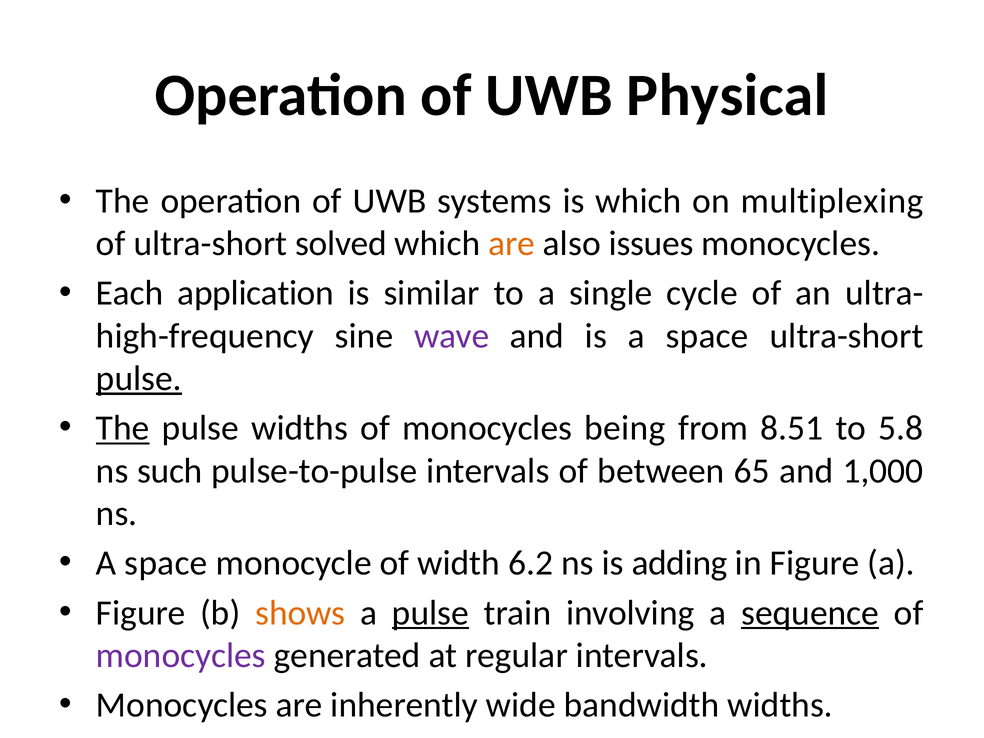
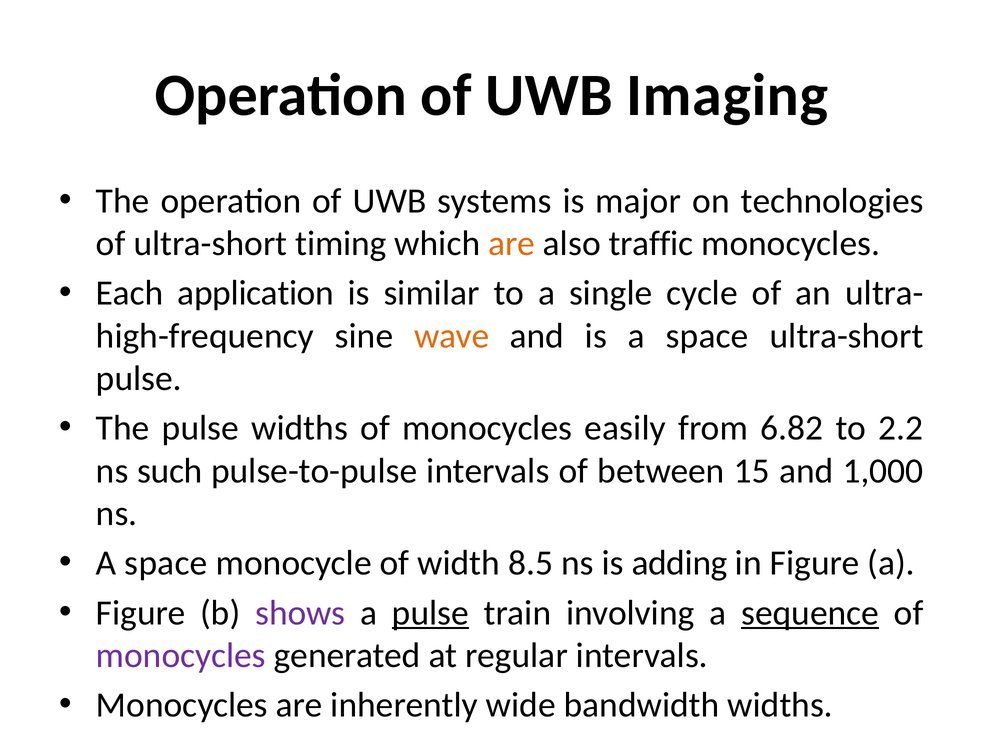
Physical: Physical -> Imaging
is which: which -> major
multiplexing: multiplexing -> technologies
solved: solved -> timing
issues: issues -> traffic
wave colour: purple -> orange
pulse at (139, 378) underline: present -> none
The at (123, 428) underline: present -> none
being: being -> easily
8.51: 8.51 -> 6.82
5.8: 5.8 -> 2.2
65: 65 -> 15
6.2: 6.2 -> 8.5
shows colour: orange -> purple
